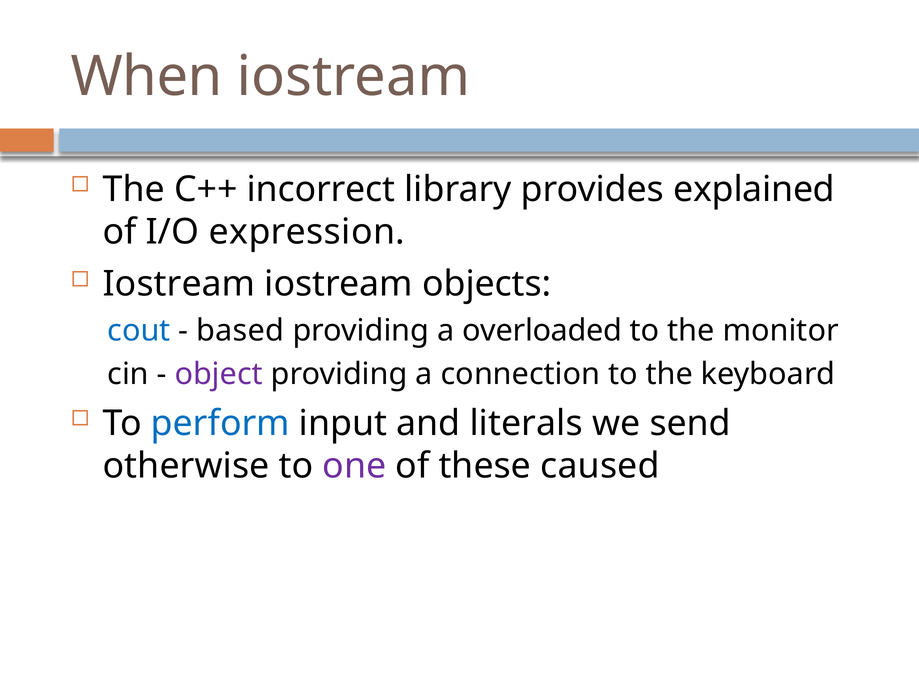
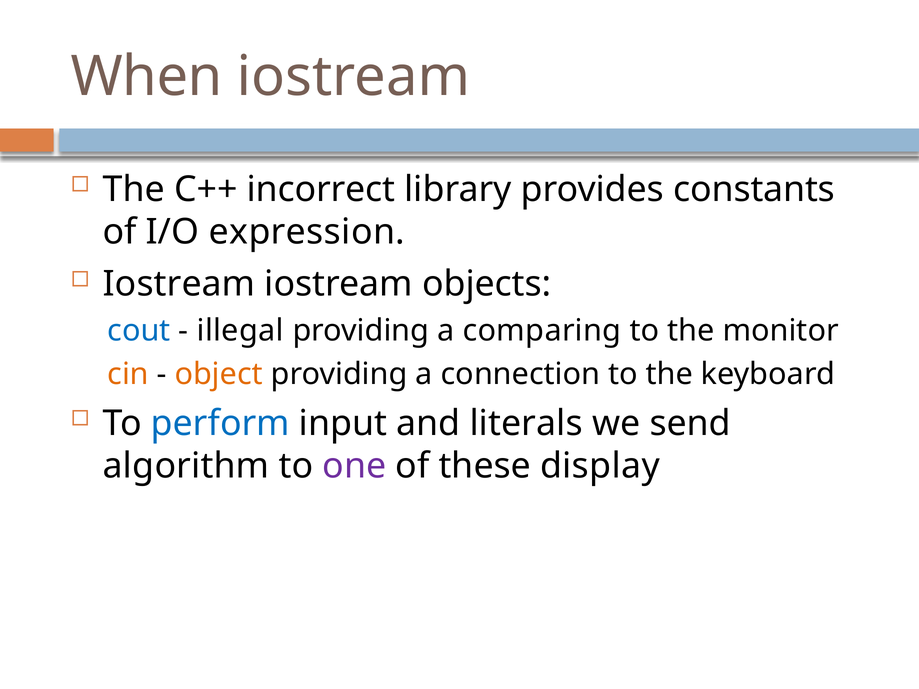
explained: explained -> constants
based: based -> illegal
overloaded: overloaded -> comparing
cin colour: black -> orange
object colour: purple -> orange
otherwise: otherwise -> algorithm
caused: caused -> display
